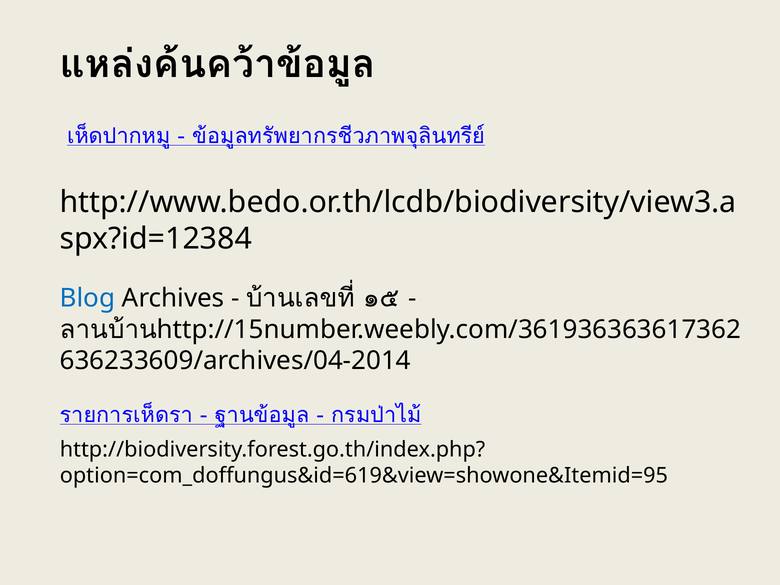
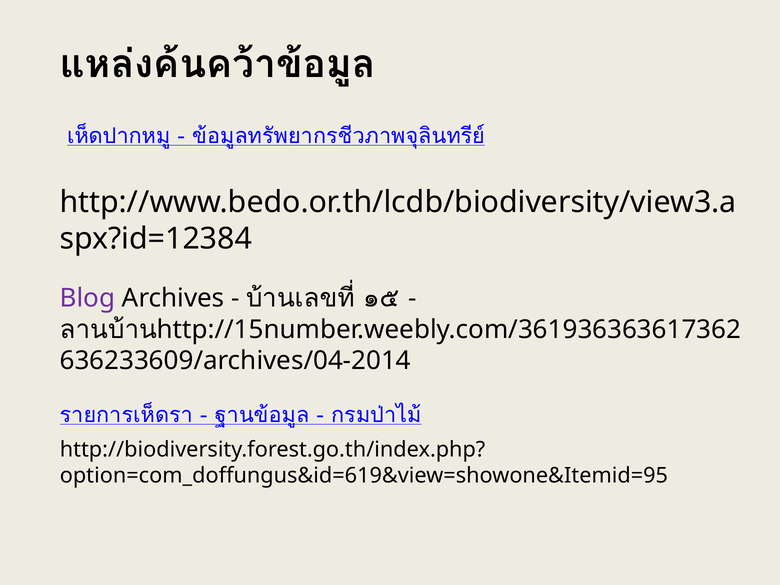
Blog colour: blue -> purple
